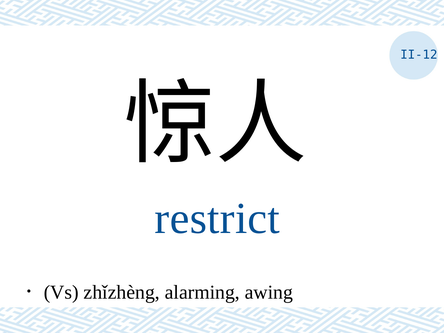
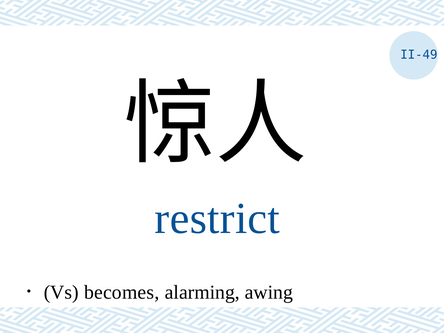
II-12: II-12 -> II-49
zhǐzhèng: zhǐzhèng -> becomes
